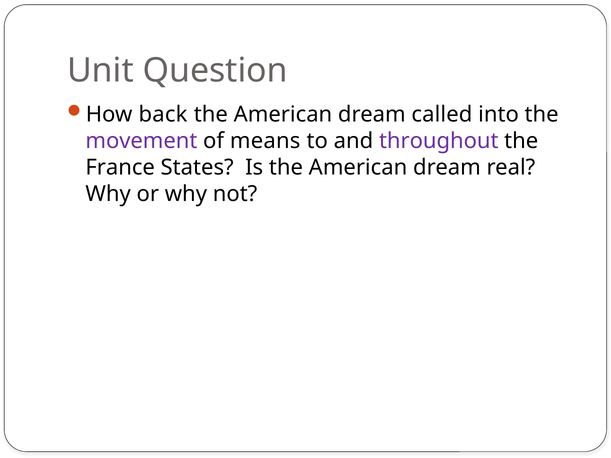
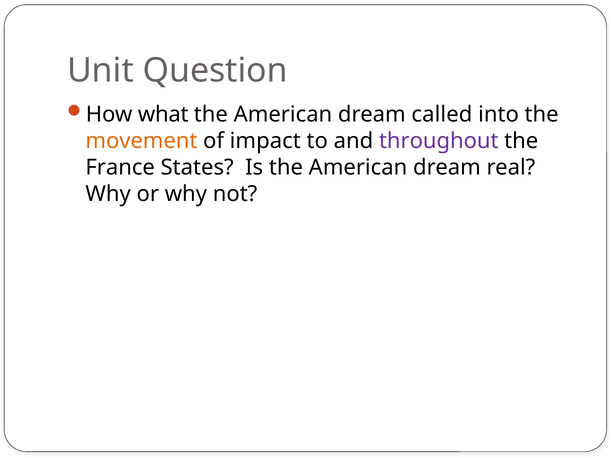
back: back -> what
movement colour: purple -> orange
means: means -> impact
